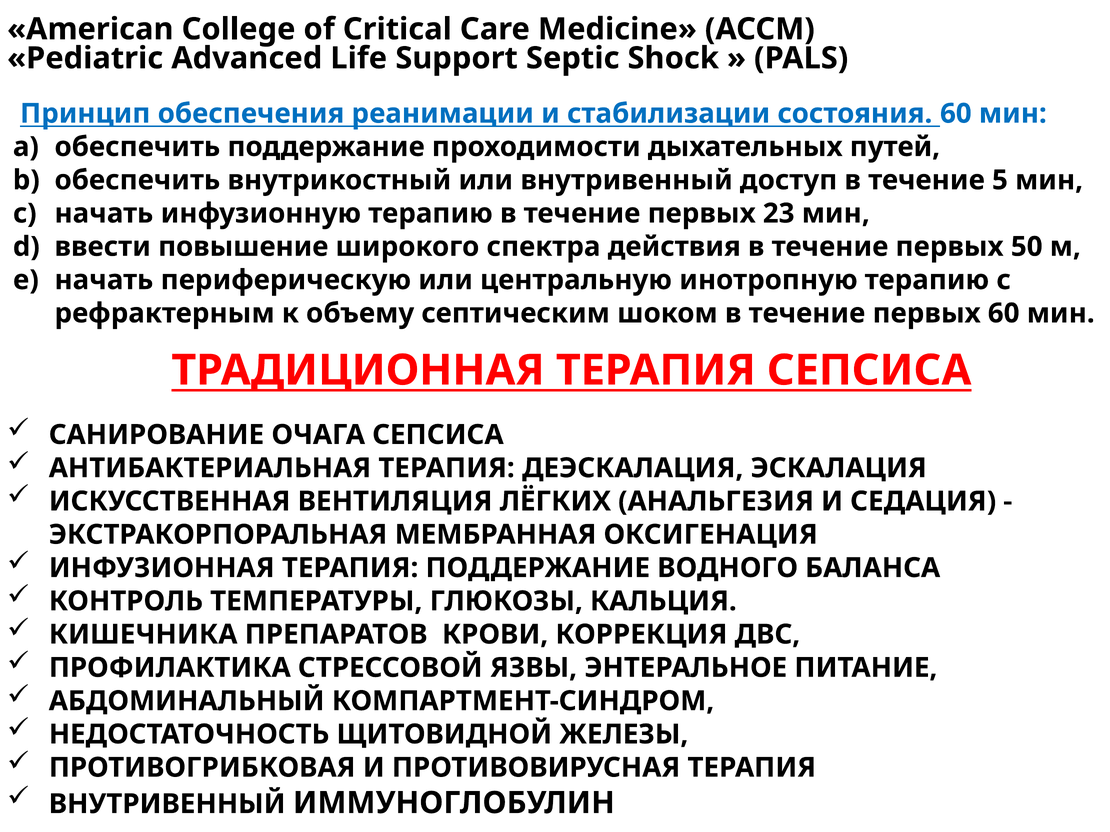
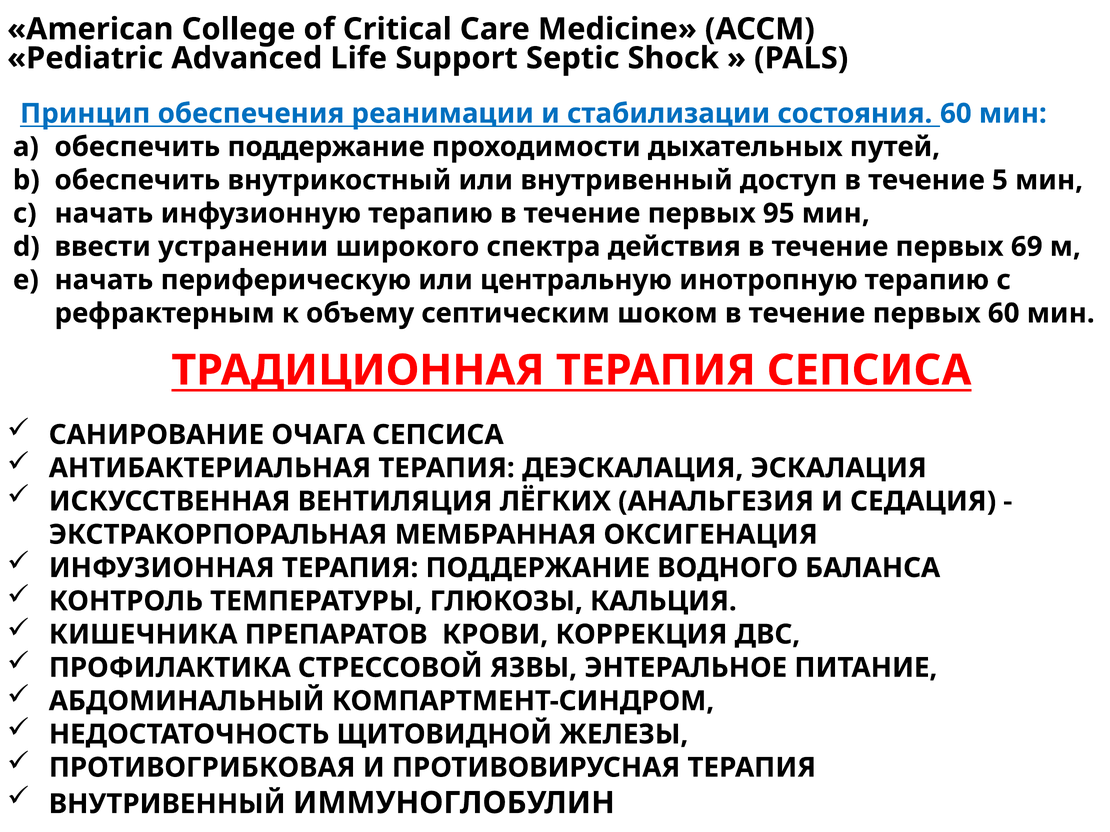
23: 23 -> 95
повышение: повышение -> устранении
50: 50 -> 69
